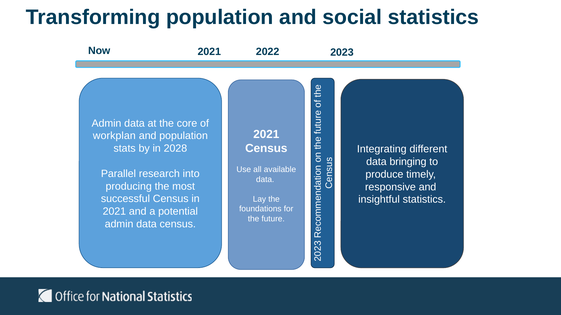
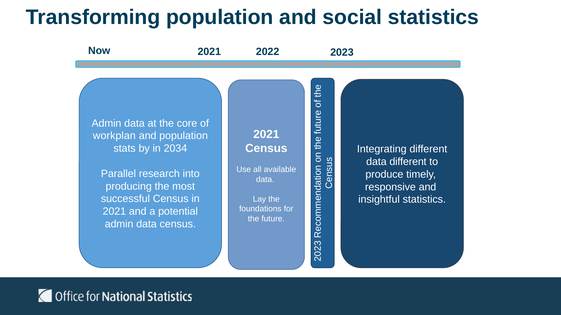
2028: 2028 -> 2034
data bringing: bringing -> different
